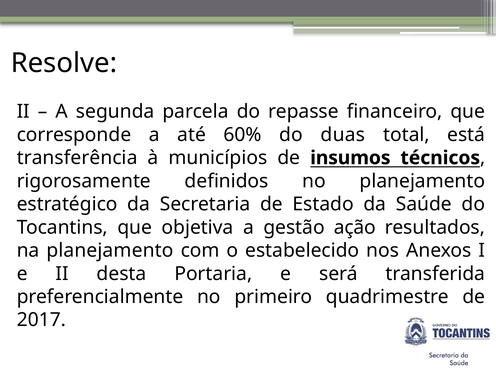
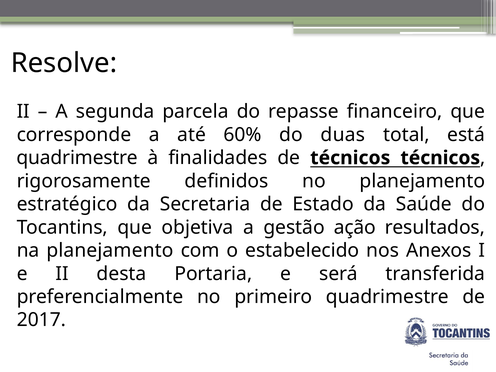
transferência at (77, 158): transferência -> quadrimestre
municípios: municípios -> finalidades
de insumos: insumos -> técnicos
